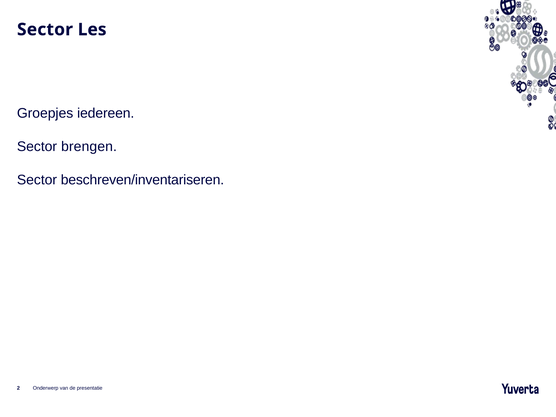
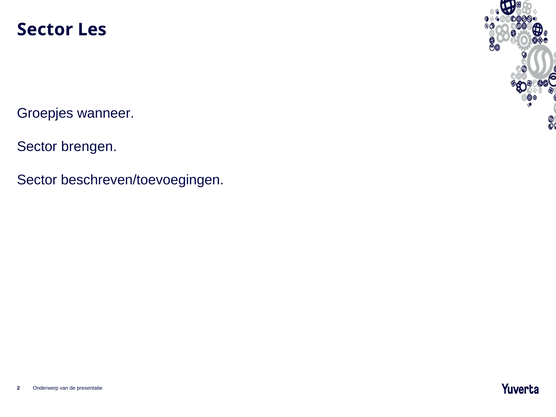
iedereen: iedereen -> wanneer
beschreven/inventariseren: beschreven/inventariseren -> beschreven/toevoegingen
